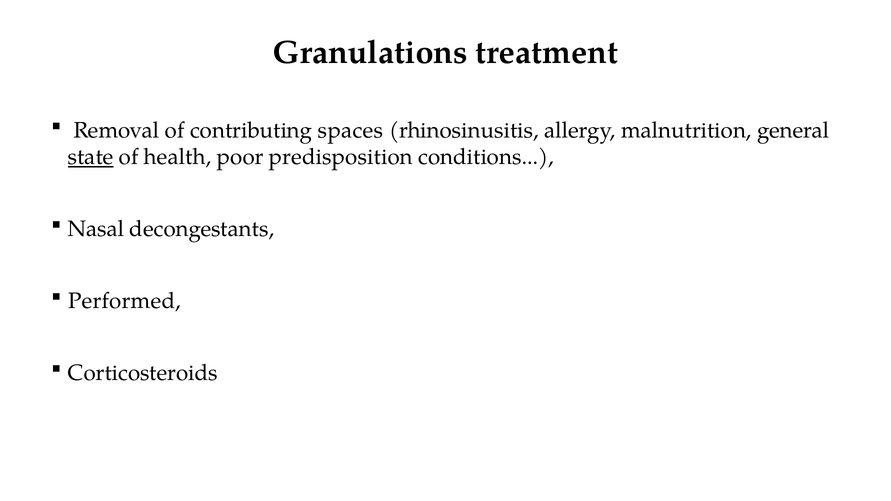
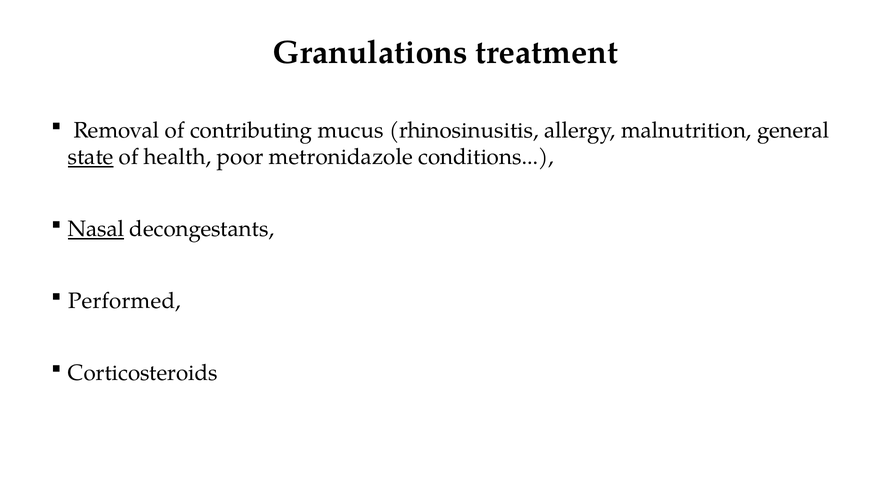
spaces: spaces -> mucus
predisposition: predisposition -> metronidazole
Nasal underline: none -> present
